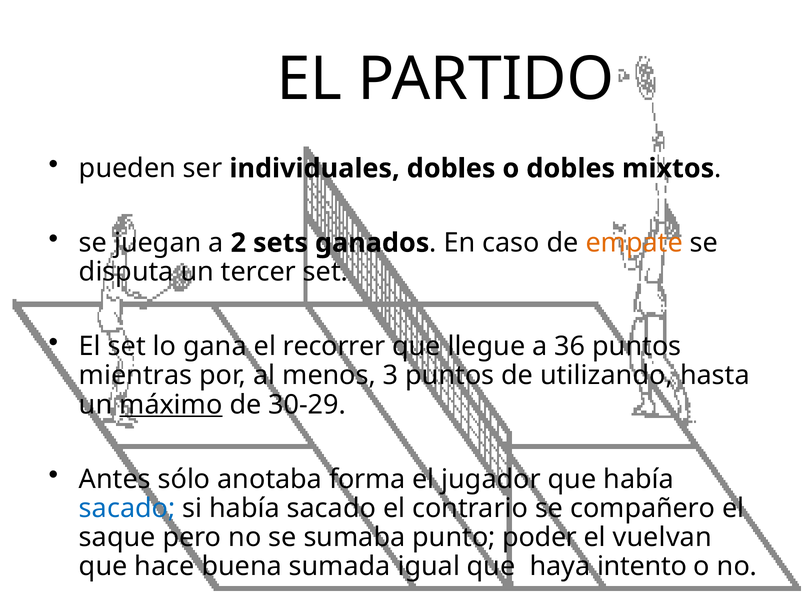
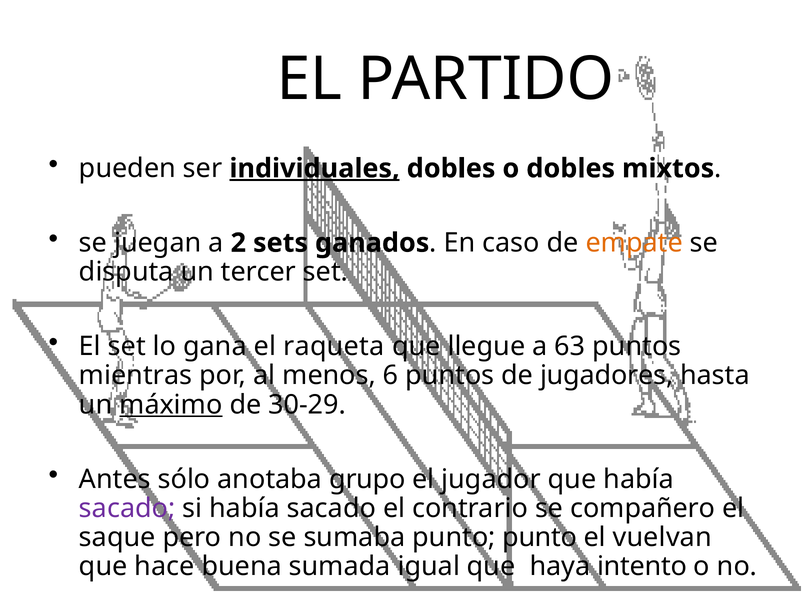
individuales underline: none -> present
recorrer: recorrer -> raqueta
36: 36 -> 63
3: 3 -> 6
utilizando: utilizando -> jugadores
forma: forma -> grupo
sacado at (127, 509) colour: blue -> purple
punto poder: poder -> punto
